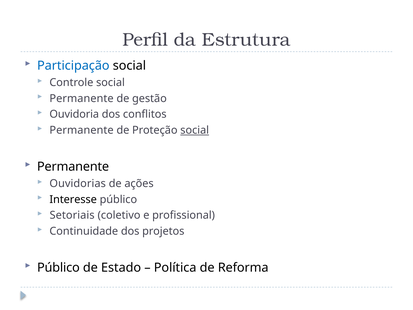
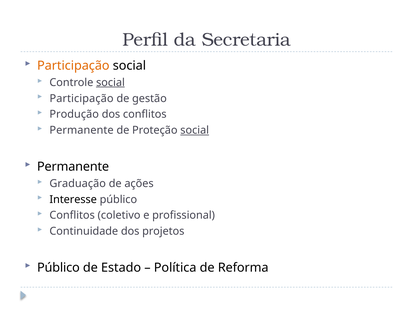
Estrutura: Estrutura -> Secretaria
Participação at (73, 66) colour: blue -> orange
social at (110, 82) underline: none -> present
Permanente at (82, 98): Permanente -> Participação
Ouvidoria: Ouvidoria -> Produção
Ouvidorias: Ouvidorias -> Graduação
Setoriais at (72, 215): Setoriais -> Conflitos
